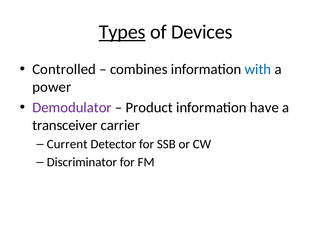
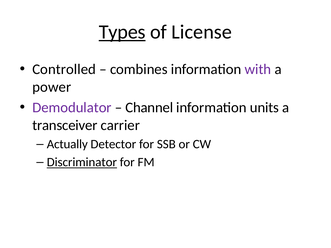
Devices: Devices -> License
with colour: blue -> purple
Product: Product -> Channel
have: have -> units
Current: Current -> Actually
Discriminator underline: none -> present
